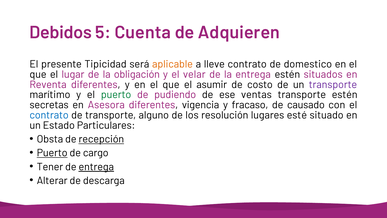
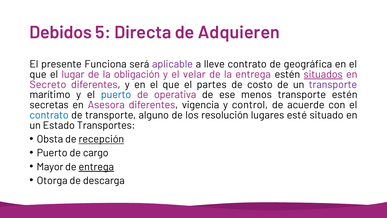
Cuenta: Cuenta -> Directa
Tipicidad: Tipicidad -> Funciona
aplicable colour: orange -> purple
domestico: domestico -> geográfica
situados underline: none -> present
Reventa: Reventa -> Secreto
asumir: asumir -> partes
puerto at (116, 95) colour: green -> blue
pudiendo: pudiendo -> operativa
ventas: ventas -> menos
fracaso: fracaso -> control
causado: causado -> acuerde
Particulares: Particulares -> Transportes
Puerto at (52, 153) underline: present -> none
Tener: Tener -> Mayor
Alterar: Alterar -> Otorga
